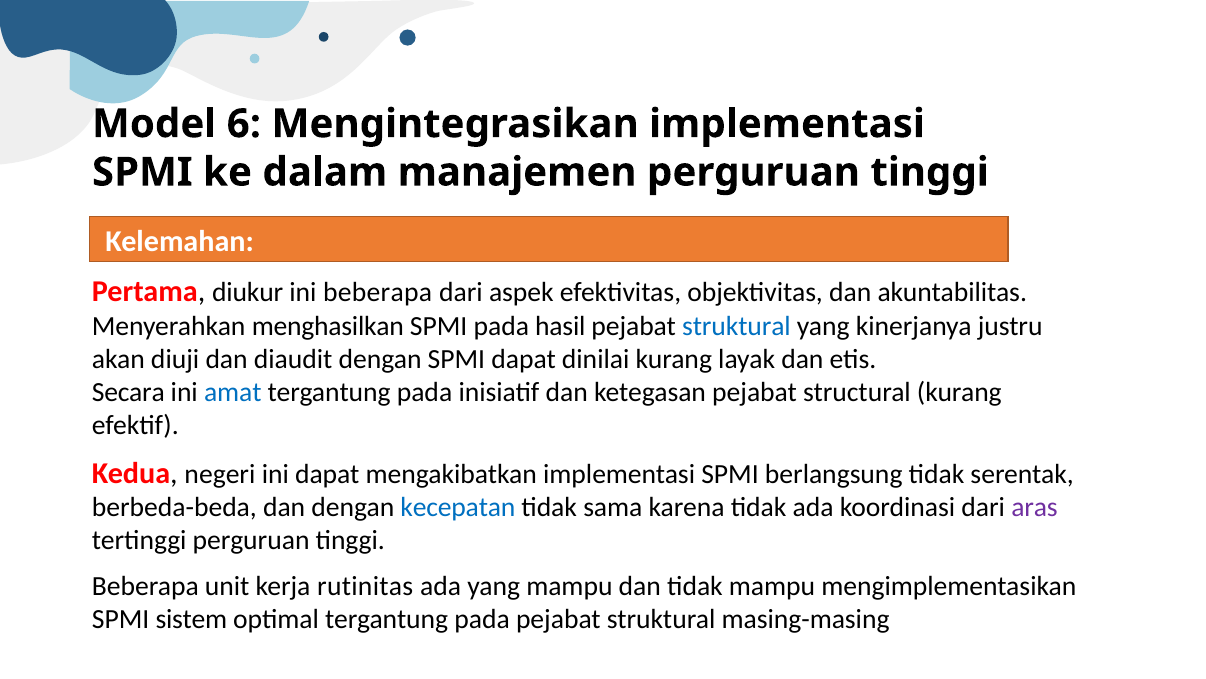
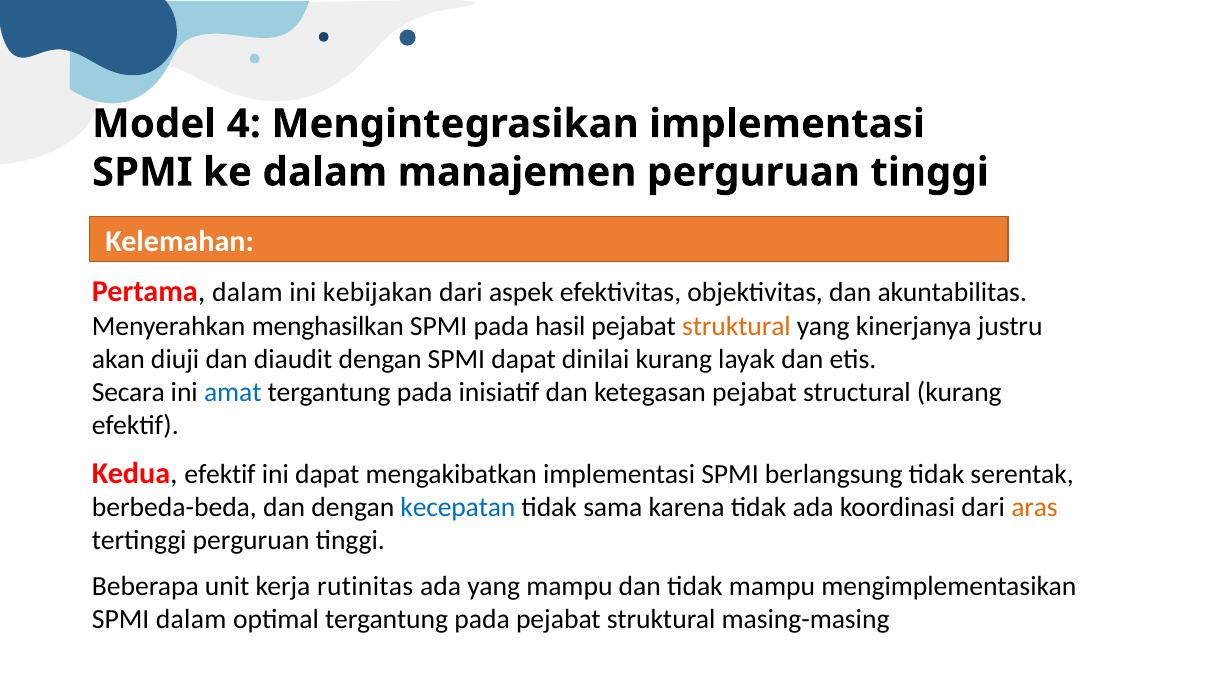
6: 6 -> 4
Pertama diukur: diukur -> dalam
ini beberapa: beberapa -> kebijakan
struktural at (736, 326) colour: blue -> orange
Kedua negeri: negeri -> efektif
aras colour: purple -> orange
SPMI sistem: sistem -> dalam
